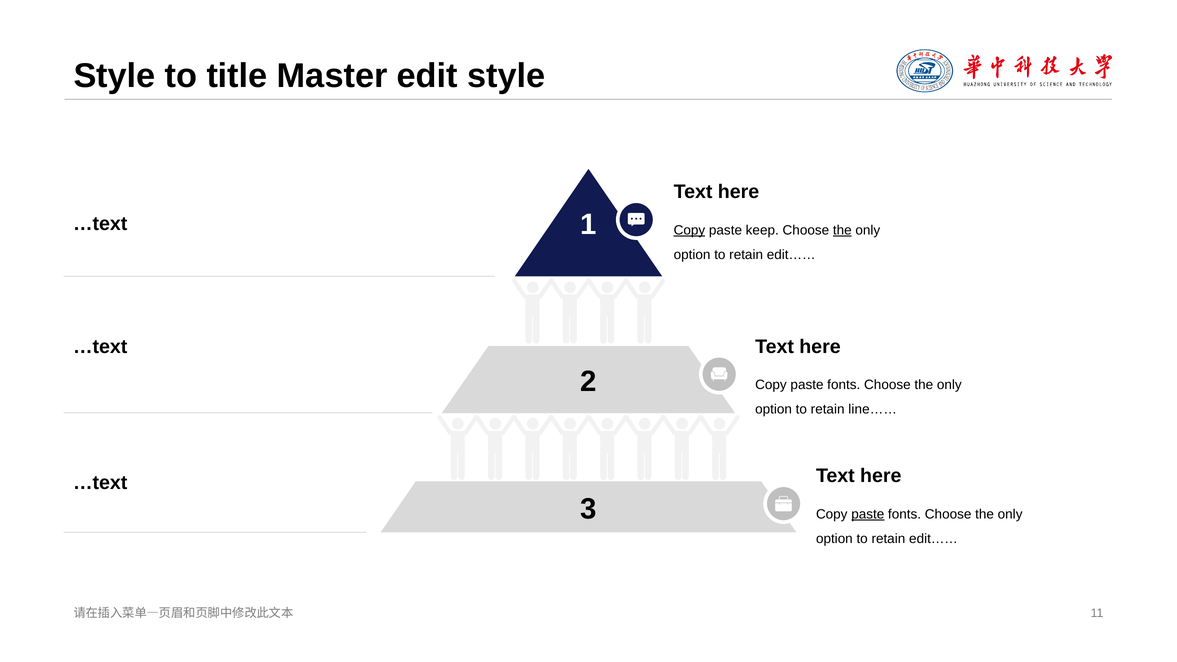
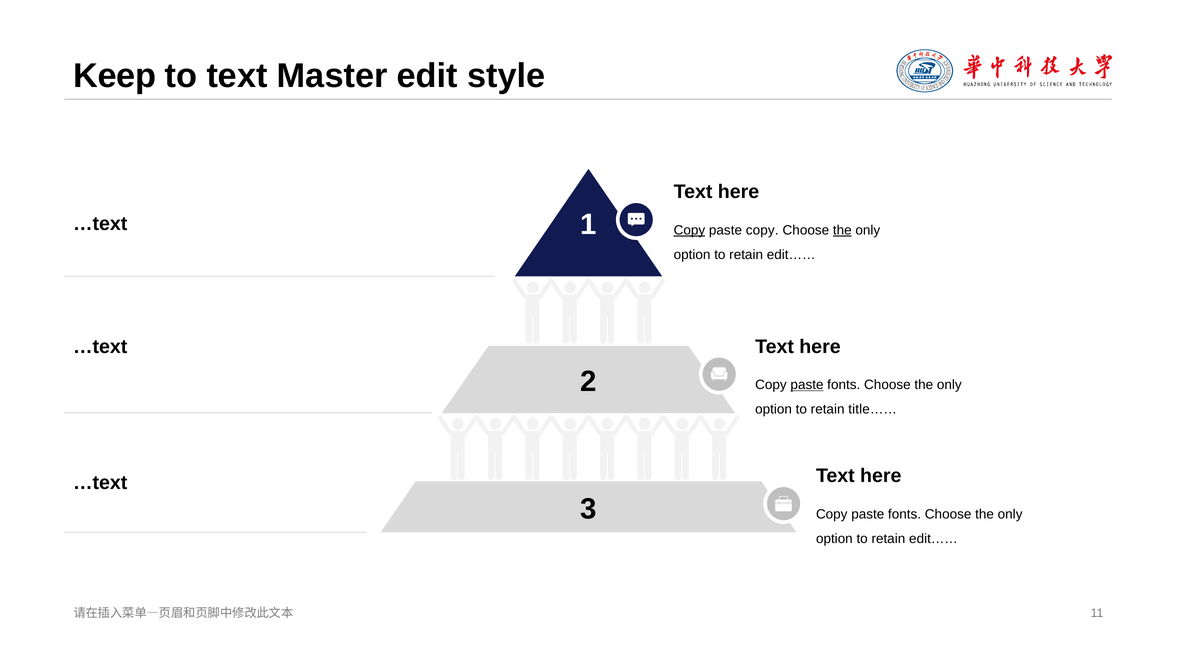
Style at (114, 76): Style -> Keep
to title: title -> text
paste keep: keep -> copy
paste at (807, 385) underline: none -> present
line……: line…… -> title……
paste at (868, 514) underline: present -> none
